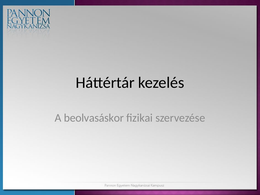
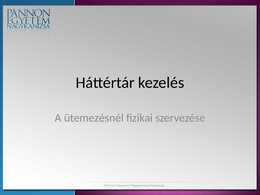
beolvasáskor: beolvasáskor -> ütemezésnél
